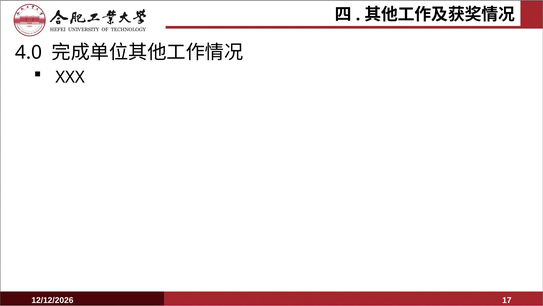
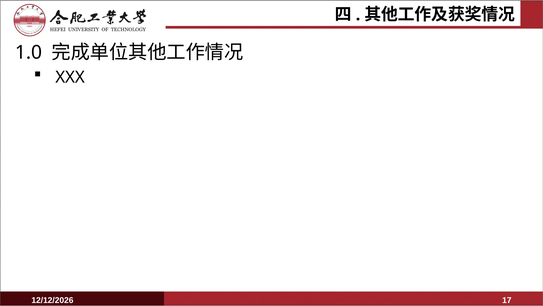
4.0: 4.0 -> 1.0
